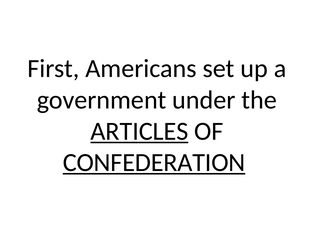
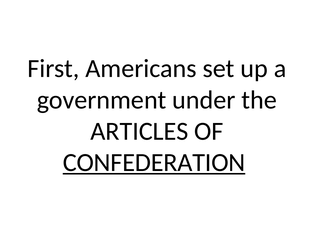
ARTICLES underline: present -> none
